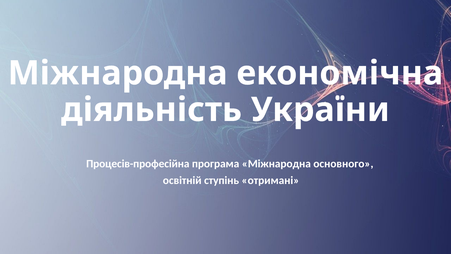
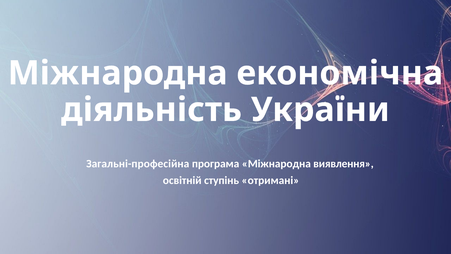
Процесів-професійна: Процесів-професійна -> Загальні-професійна
основного: основного -> виявлення
